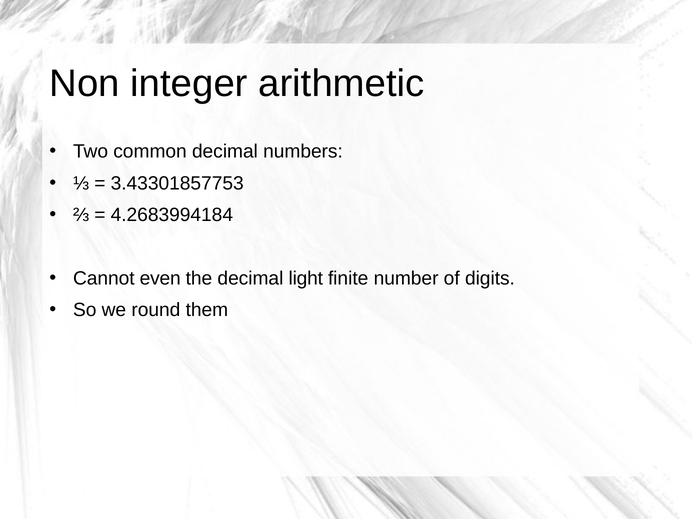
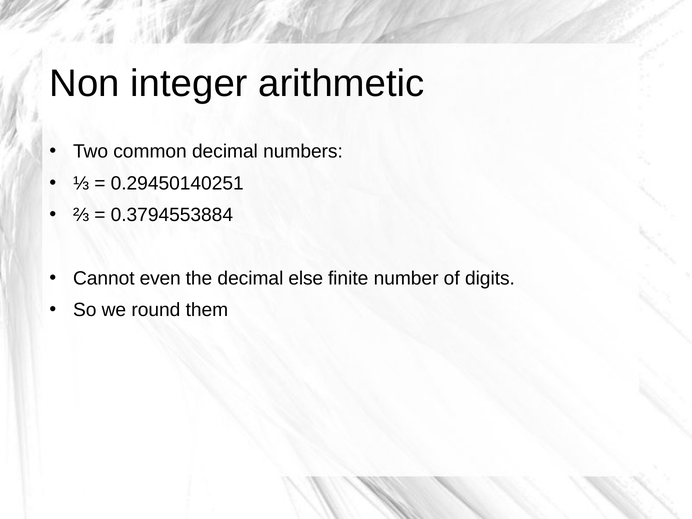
3.43301857753: 3.43301857753 -> 0.29450140251
4.2683994184: 4.2683994184 -> 0.3794553884
light: light -> else
